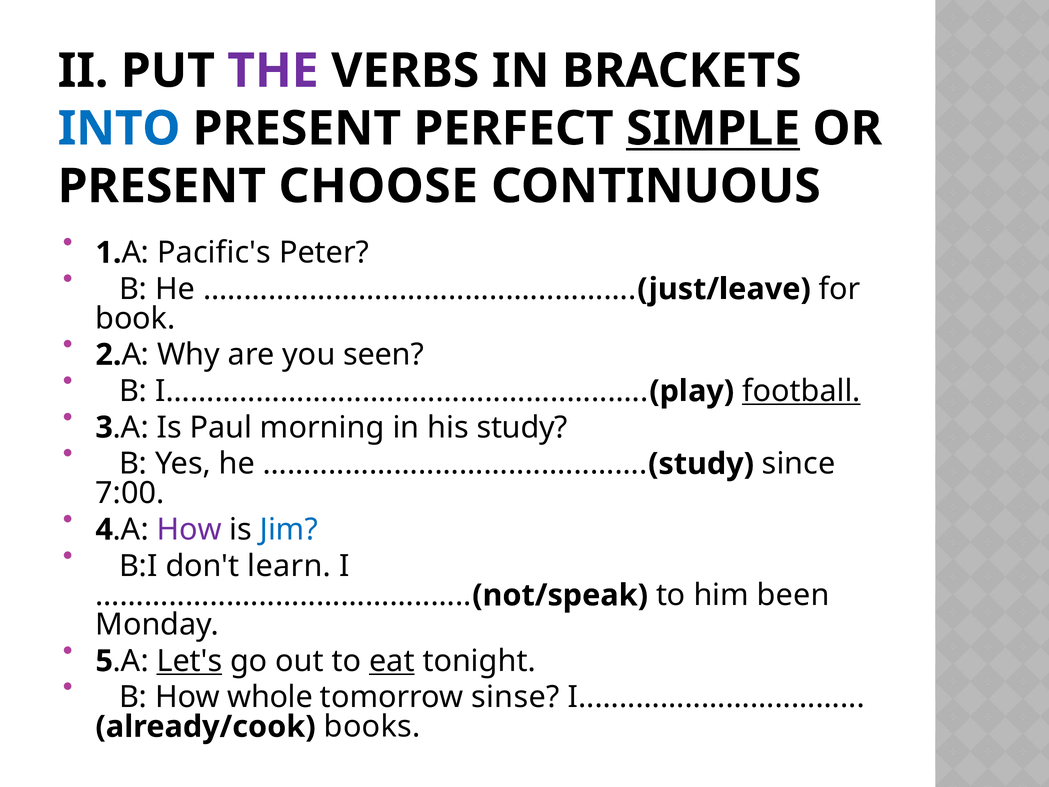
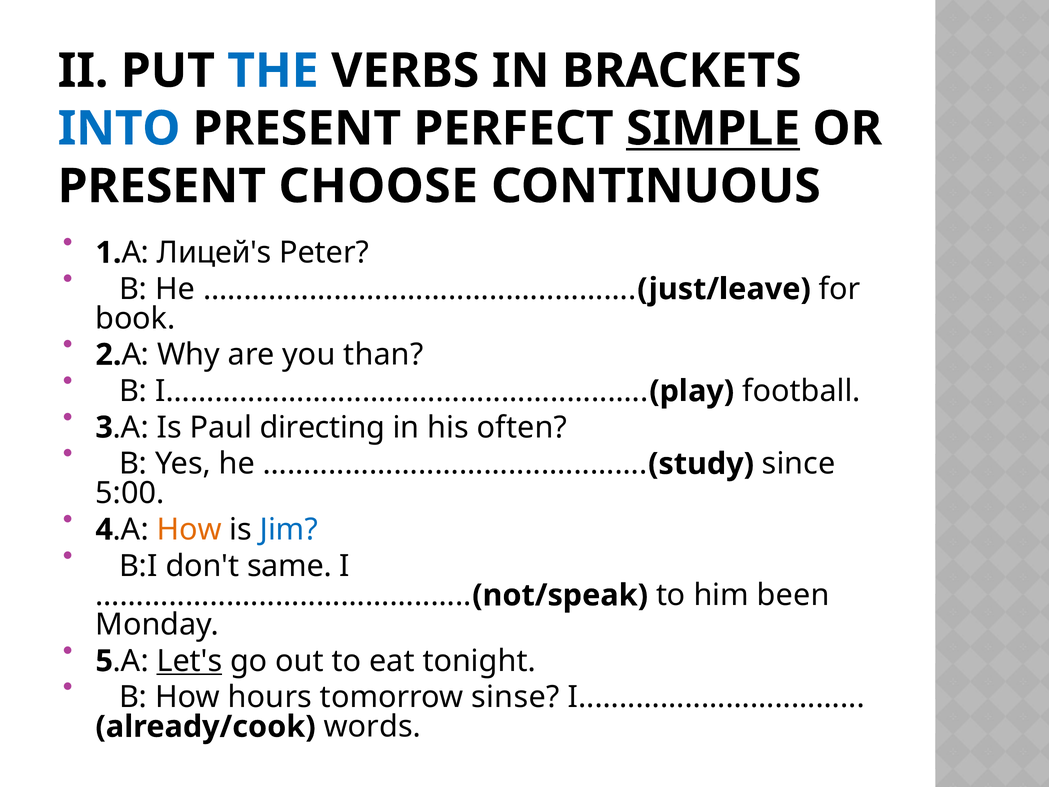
THE colour: purple -> blue
Pacific's: Pacific's -> Лицей's
seen: seen -> than
football underline: present -> none
morning: morning -> directing
his study: study -> often
7:00: 7:00 -> 5:00
How at (189, 529) colour: purple -> orange
learn: learn -> same
eat underline: present -> none
whole: whole -> hours
books: books -> words
